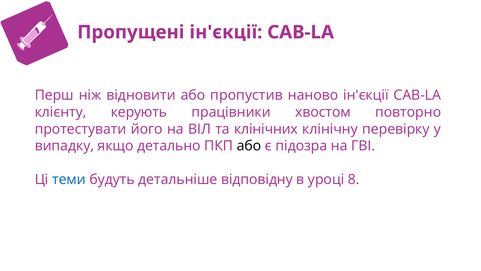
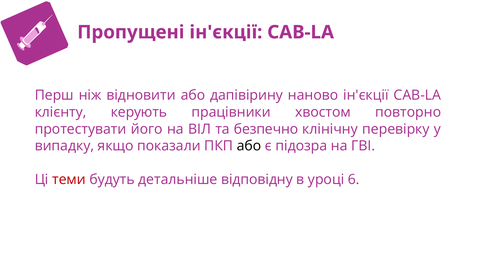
пропустив: пропустив -> дапівірину
клінічних: клінічних -> безпечно
детально: детально -> показали
теми colour: blue -> red
8: 8 -> 6
